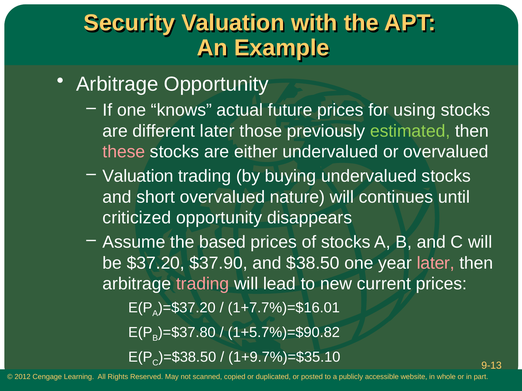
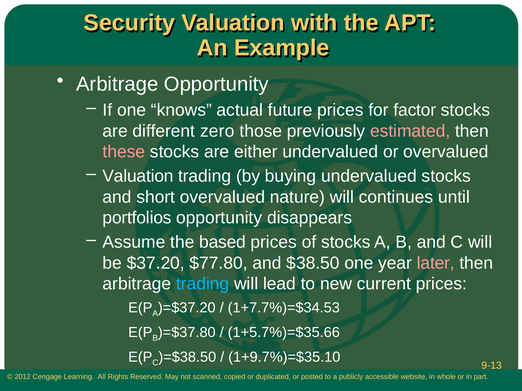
using: using -> factor
different later: later -> zero
estimated colour: light green -> pink
criticized: criticized -> portfolios
$37.90: $37.90 -> $77.80
trading at (203, 284) colour: pink -> light blue
1+7.7%)=$16.01: 1+7.7%)=$16.01 -> 1+7.7%)=$34.53
1+5.7%)=$90.82: 1+5.7%)=$90.82 -> 1+5.7%)=$35.66
